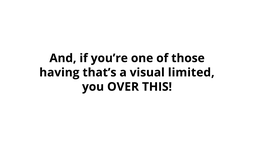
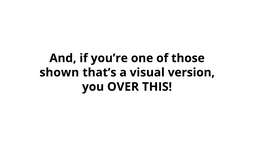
having: having -> shown
limited: limited -> version
